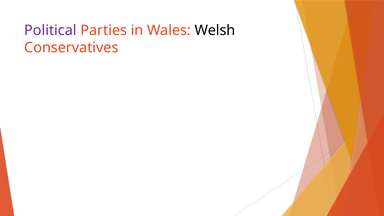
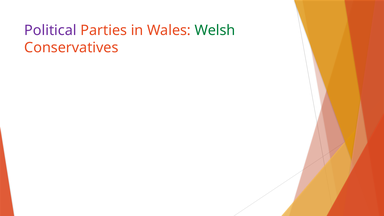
Welsh colour: black -> green
